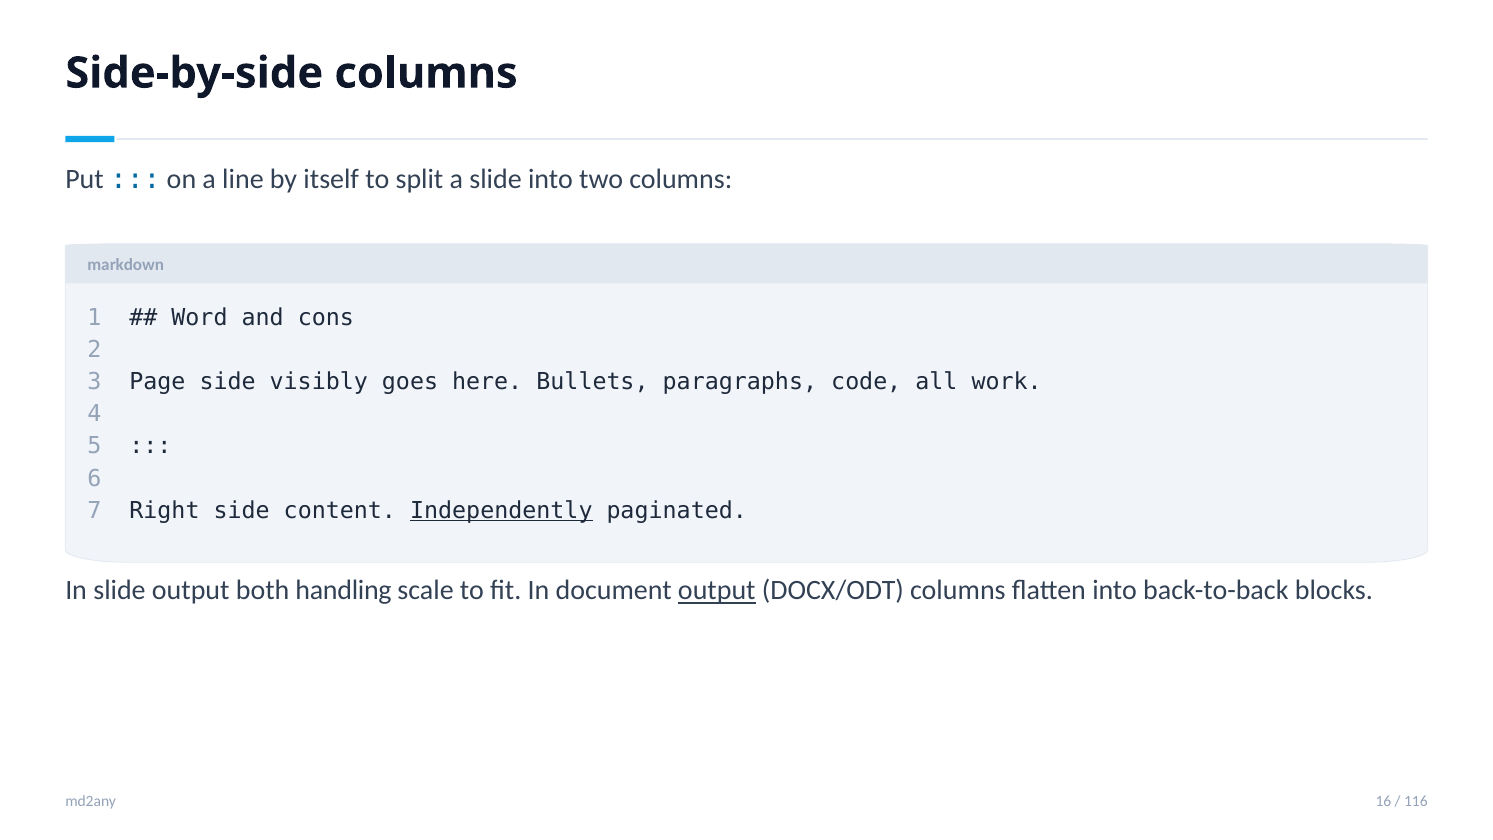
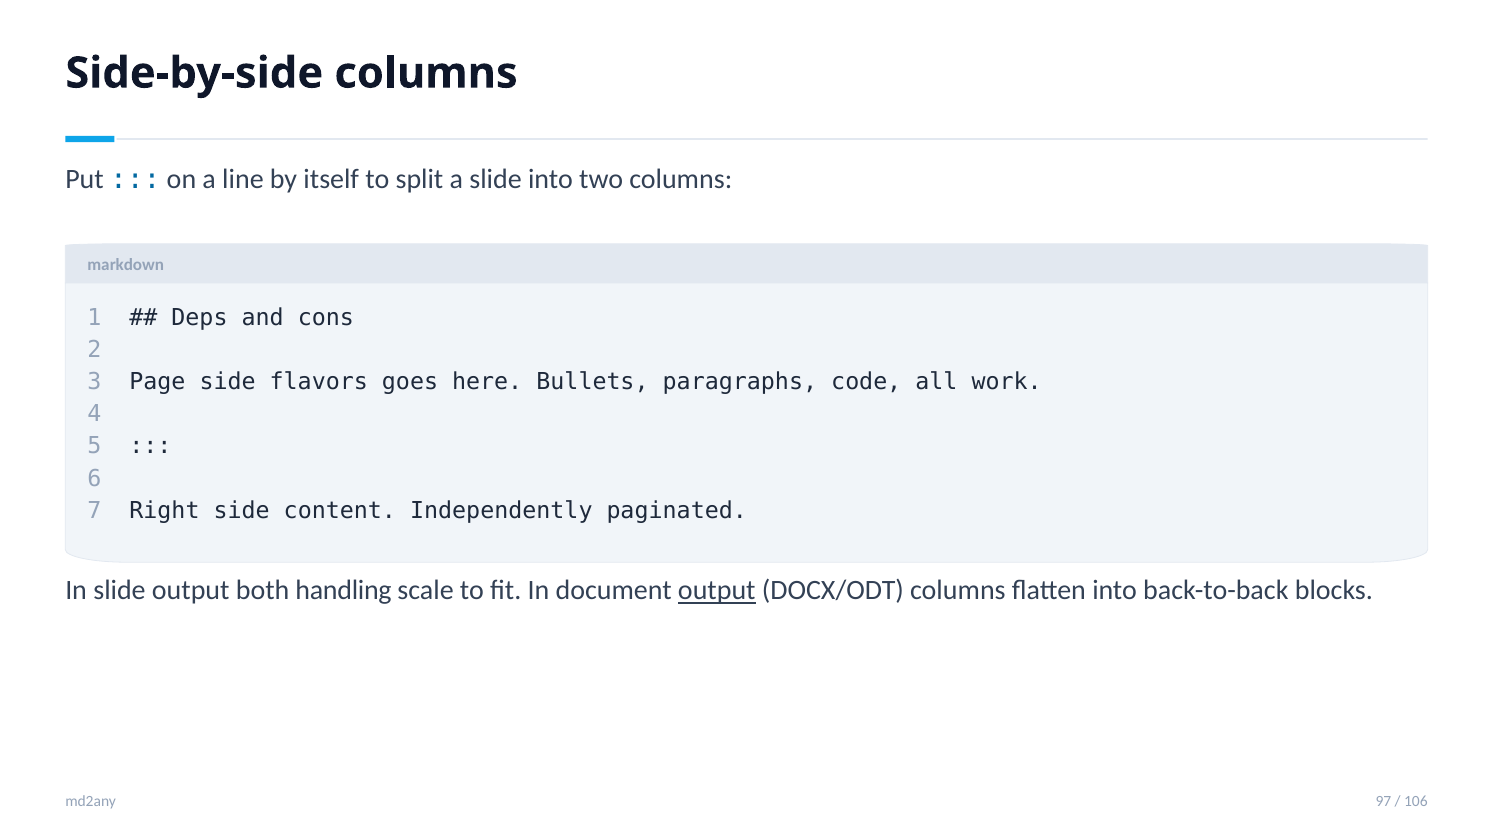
Word: Word -> Deps
visibly: visibly -> flavors
Independently underline: present -> none
16: 16 -> 97
116: 116 -> 106
